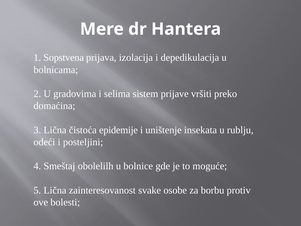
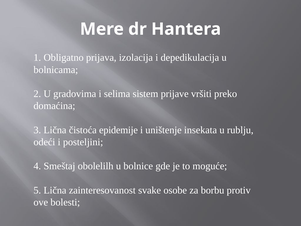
Sopstvena: Sopstvena -> Obligatno
